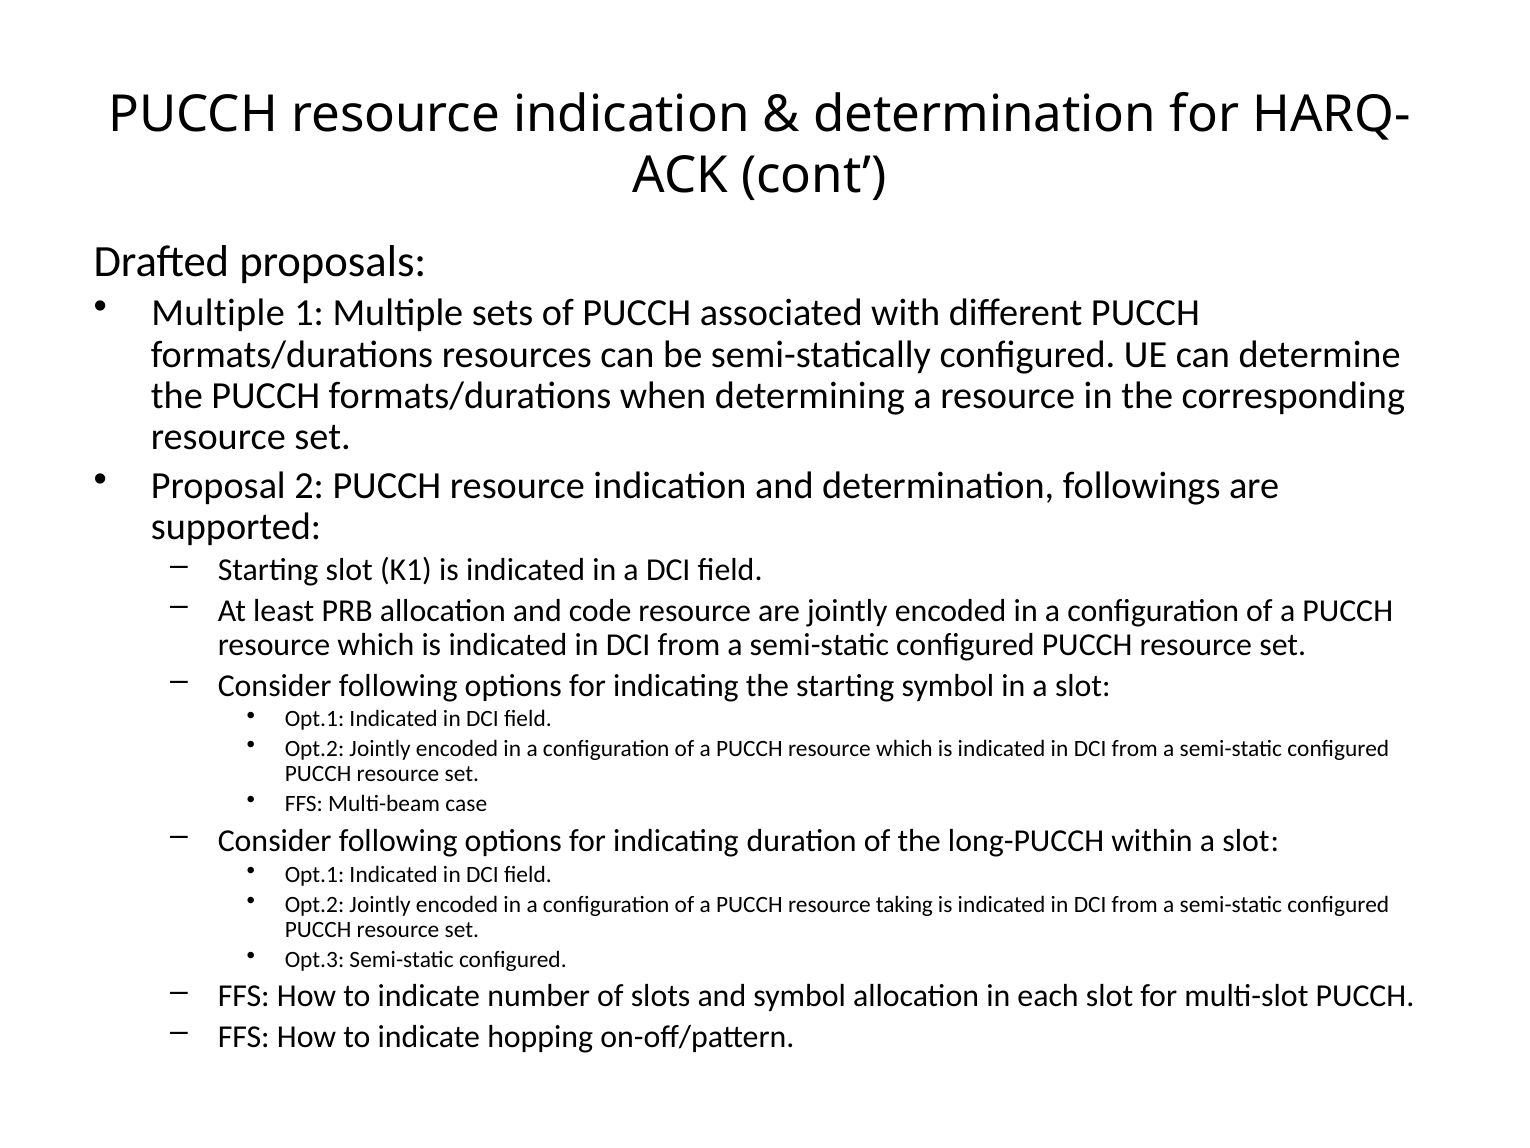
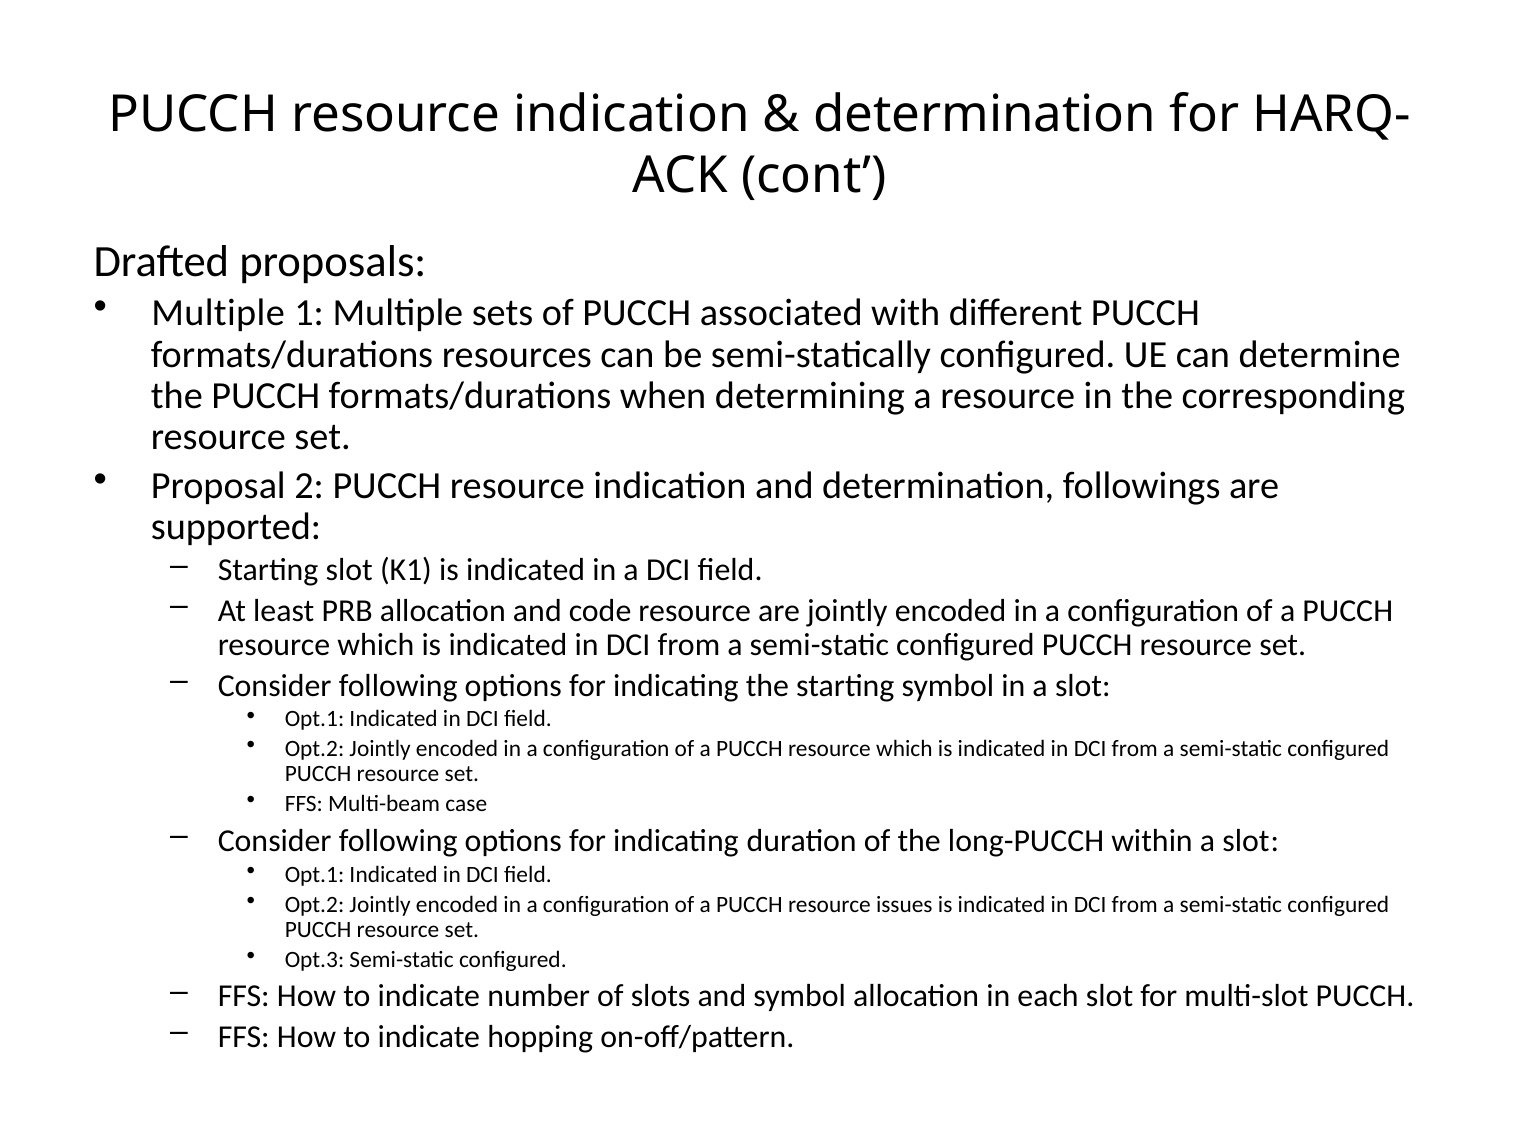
taking: taking -> issues
